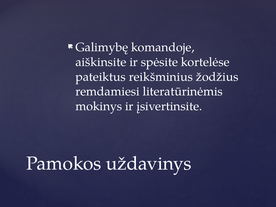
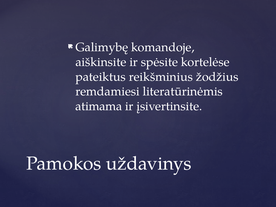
mokinys: mokinys -> atimama
